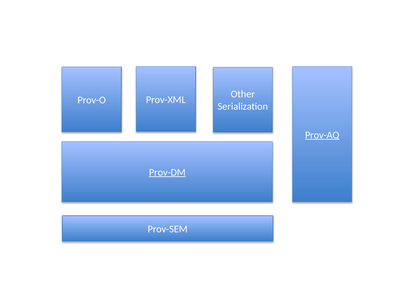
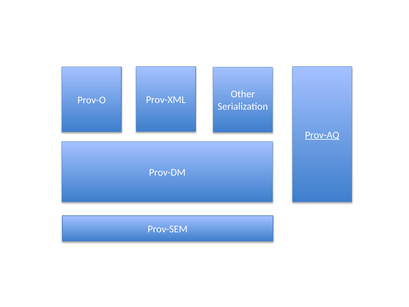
Prov-DM underline: present -> none
